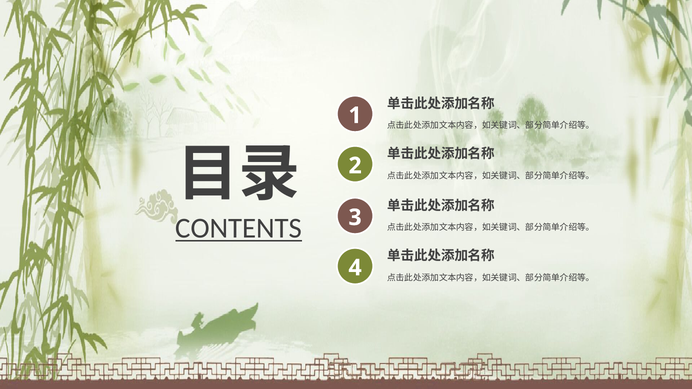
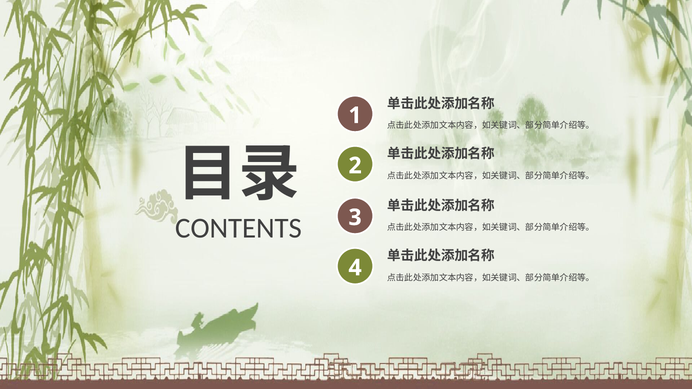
CONTENTS underline: present -> none
